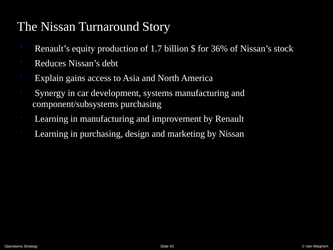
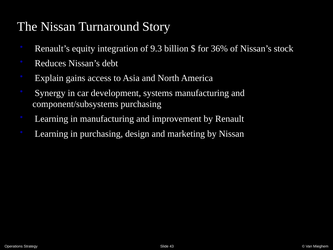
production: production -> integration
1.7: 1.7 -> 9.3
